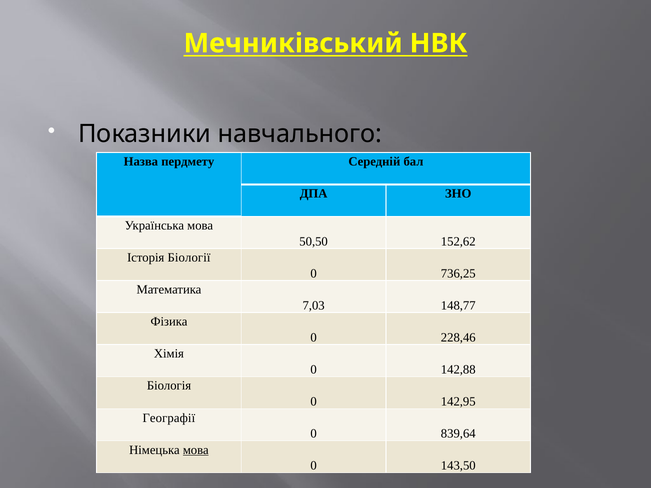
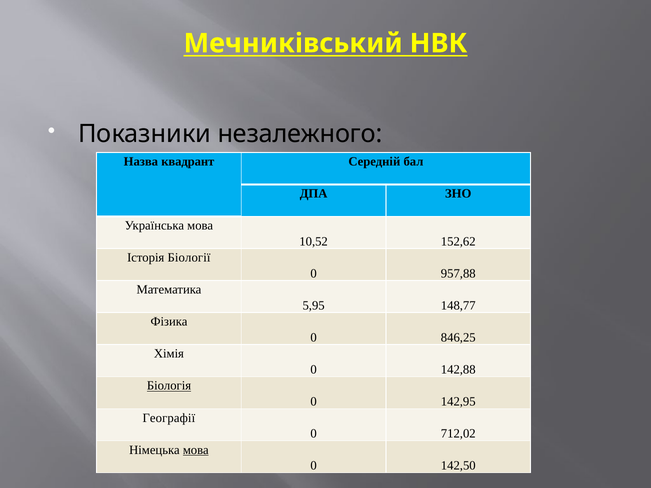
навчального: навчального -> незалежного
пердмету: пердмету -> квадрант
50,50: 50,50 -> 10,52
736,25: 736,25 -> 957,88
7,03: 7,03 -> 5,95
228,46: 228,46 -> 846,25
Біологія underline: none -> present
839,64: 839,64 -> 712,02
143,50: 143,50 -> 142,50
